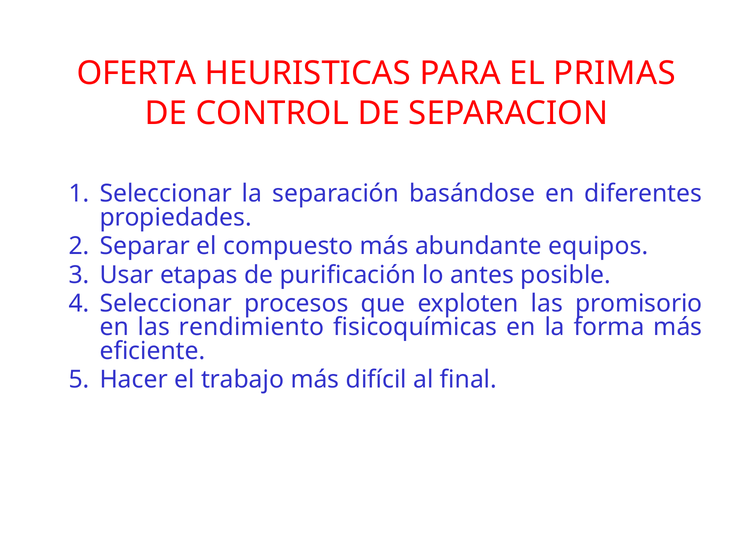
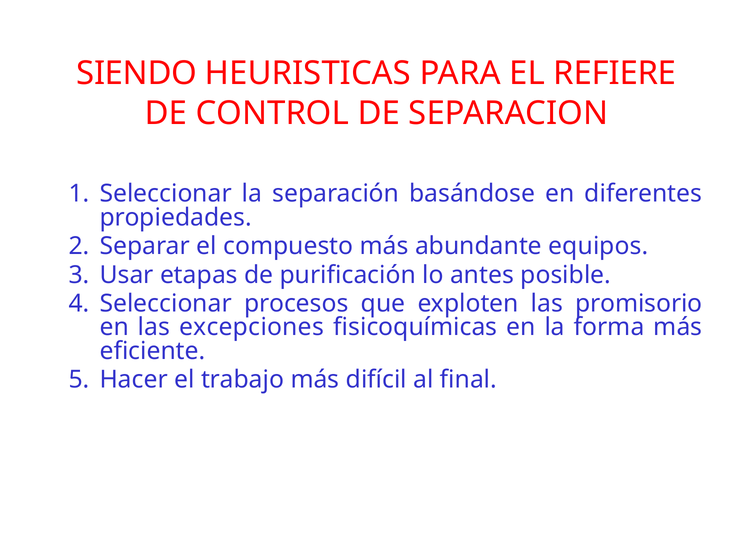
OFERTA: OFERTA -> SIENDO
PRIMAS: PRIMAS -> REFIERE
rendimiento: rendimiento -> excepciones
